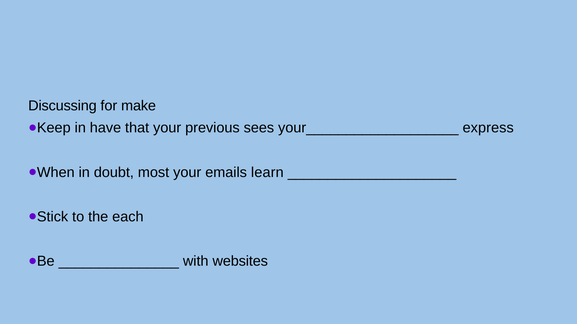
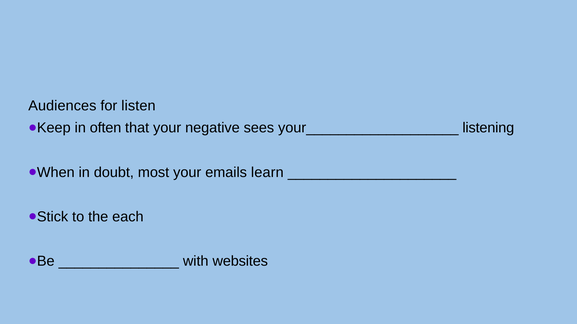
Discussing: Discussing -> Audiences
make: make -> listen
have: have -> often
previous: previous -> negative
express: express -> listening
